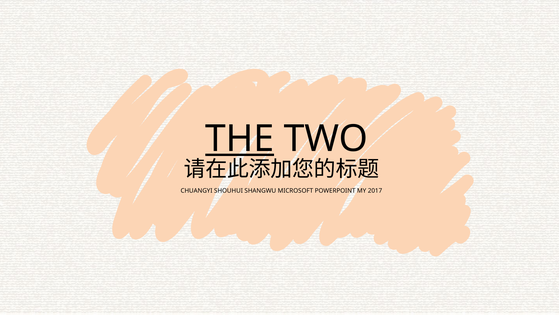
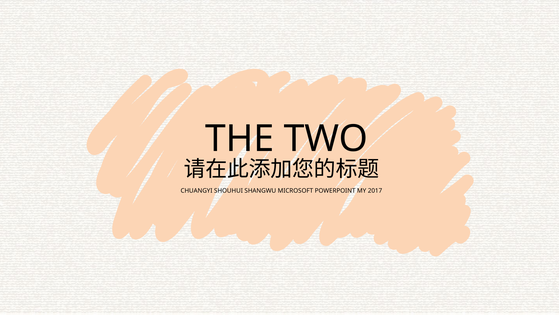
THE underline: present -> none
